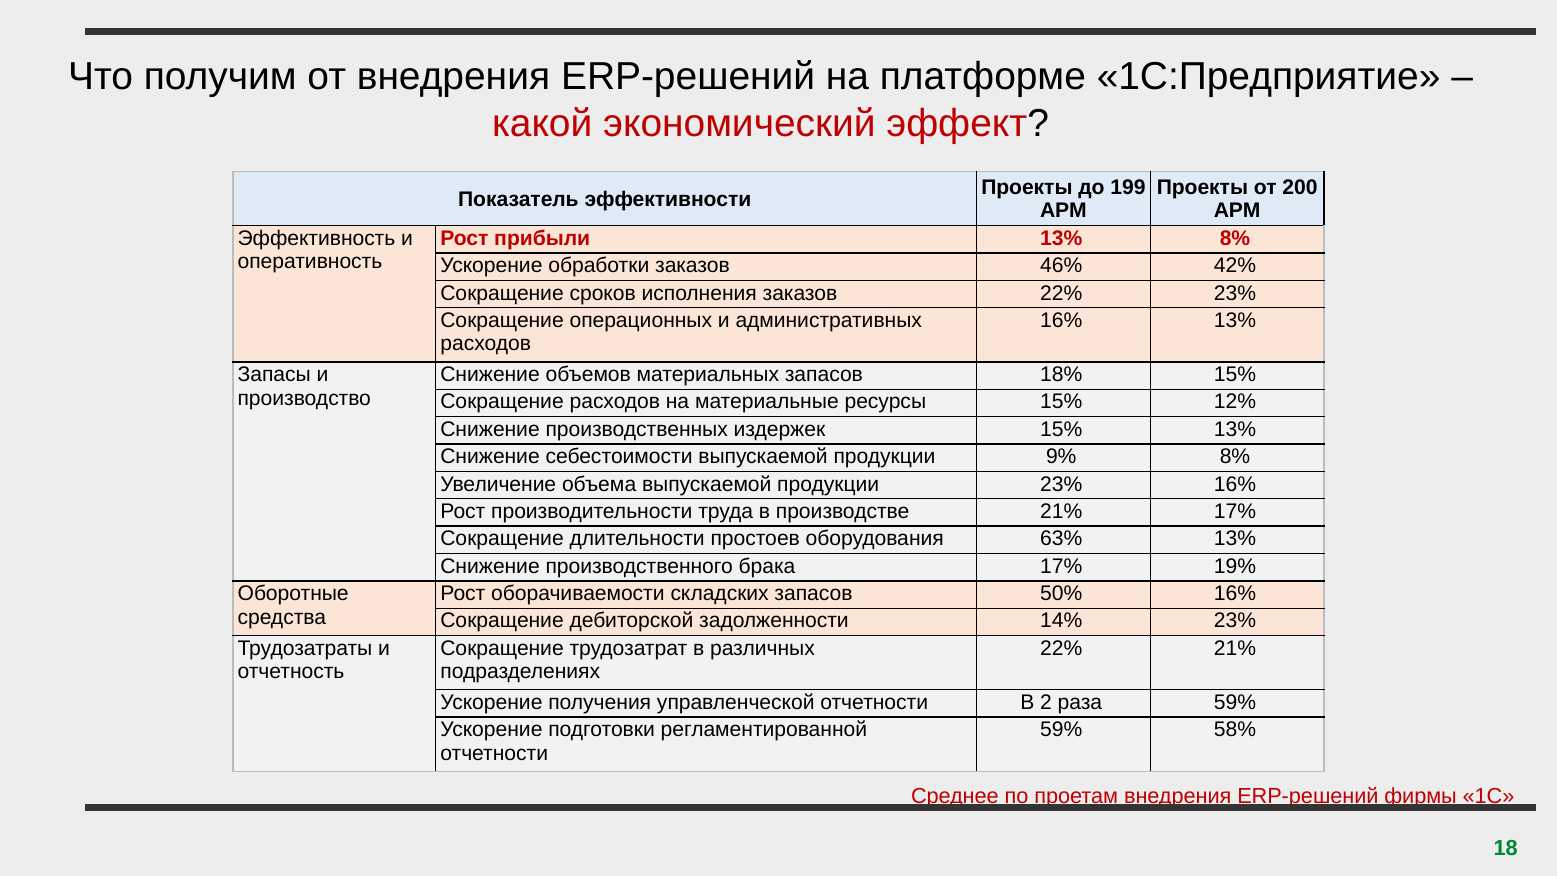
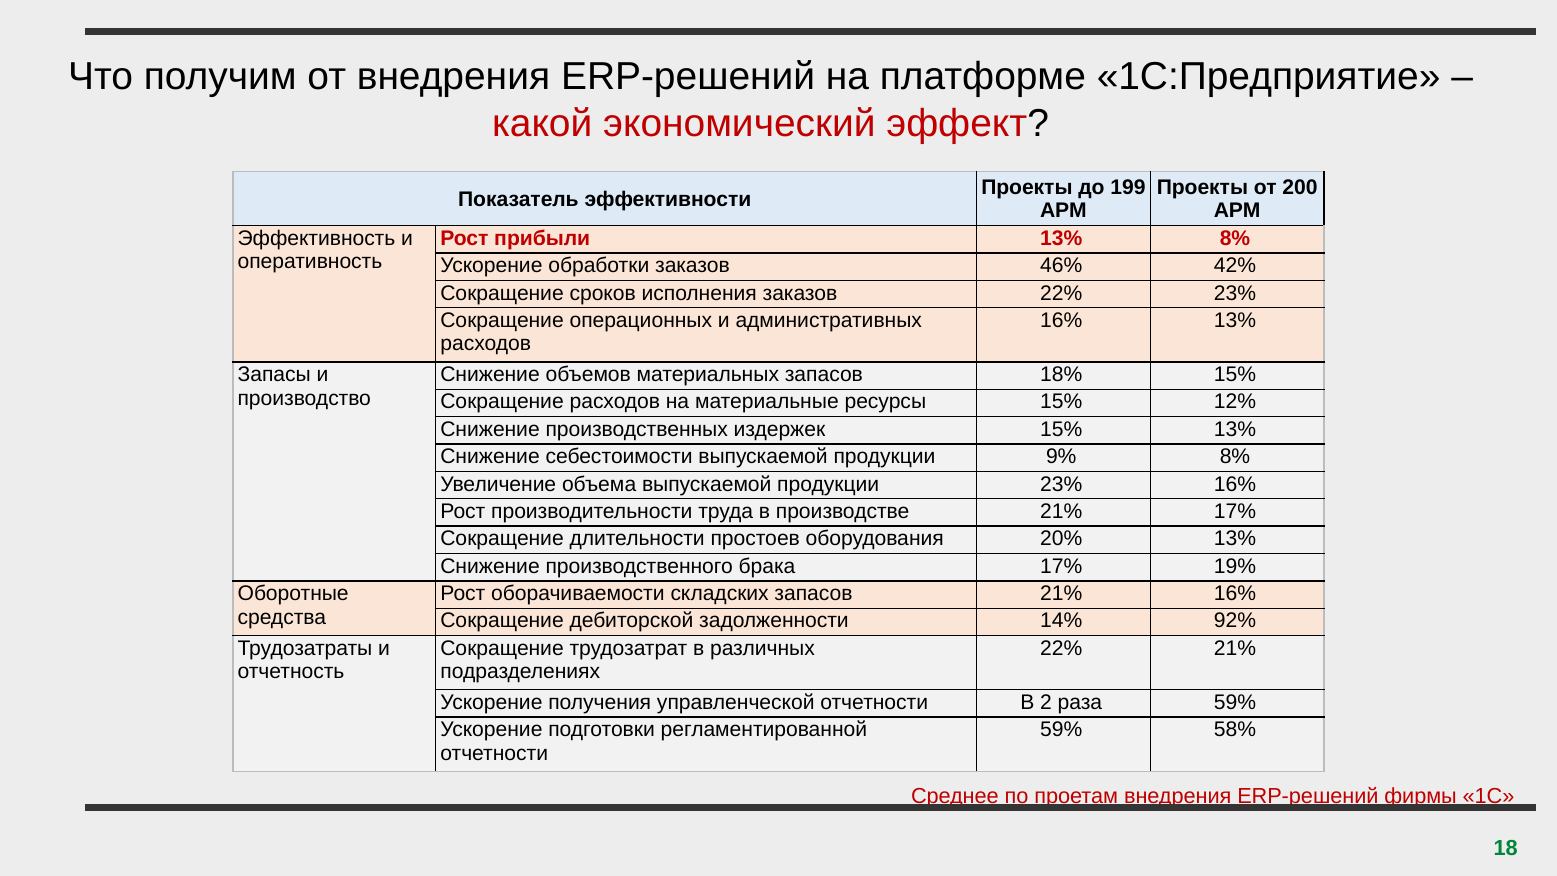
63%: 63% -> 20%
запасов 50%: 50% -> 21%
14% 23%: 23% -> 92%
